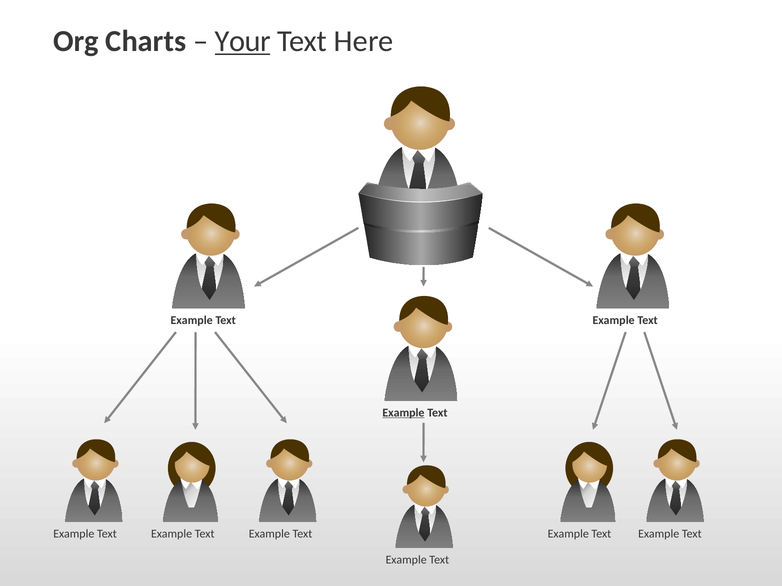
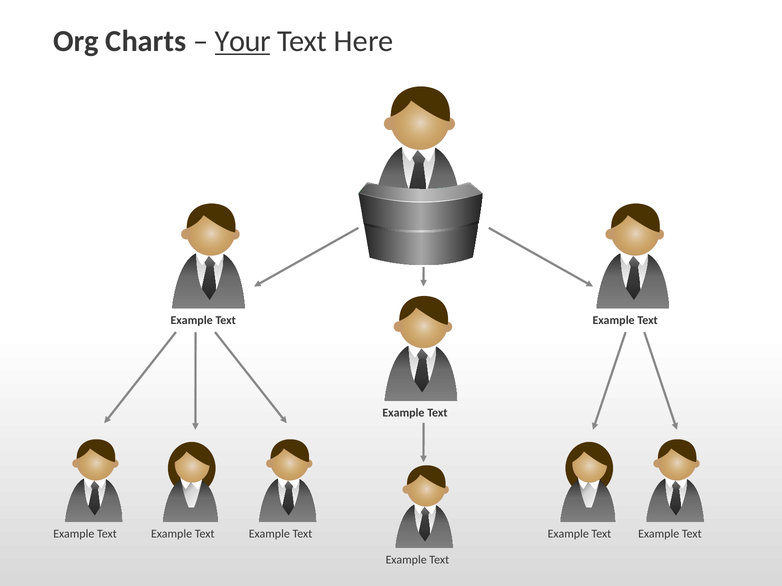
Example at (403, 413) underline: present -> none
